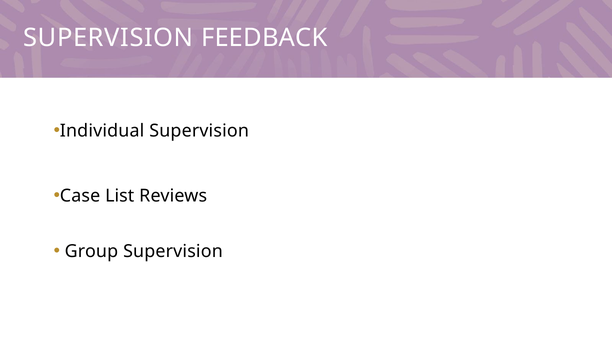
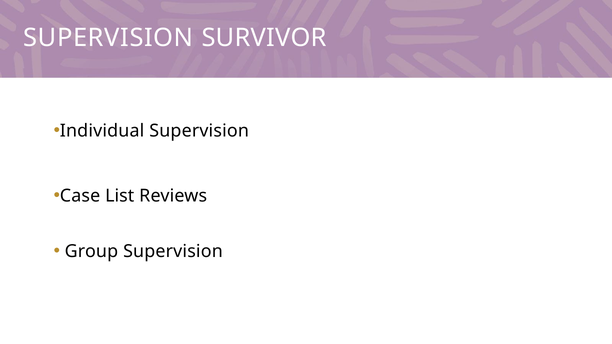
FEEDBACK: FEEDBACK -> SURVIVOR
